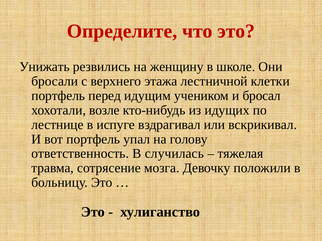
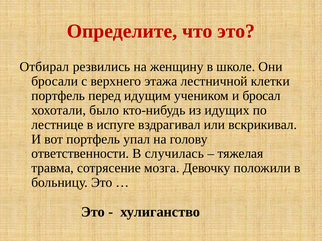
Унижать: Унижать -> Отбирал
возле: возле -> было
ответственность: ответственность -> ответственности
